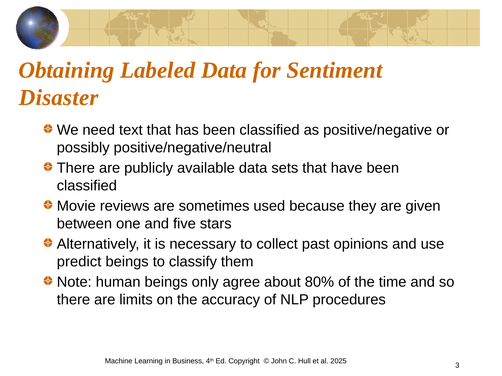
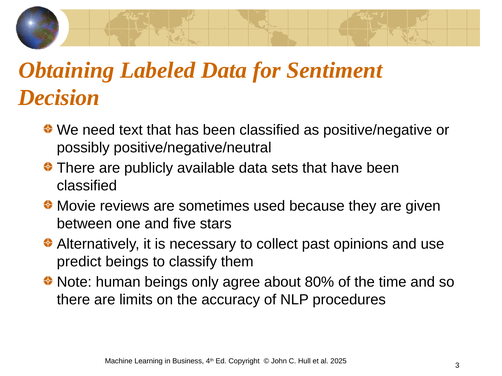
Disaster: Disaster -> Decision
